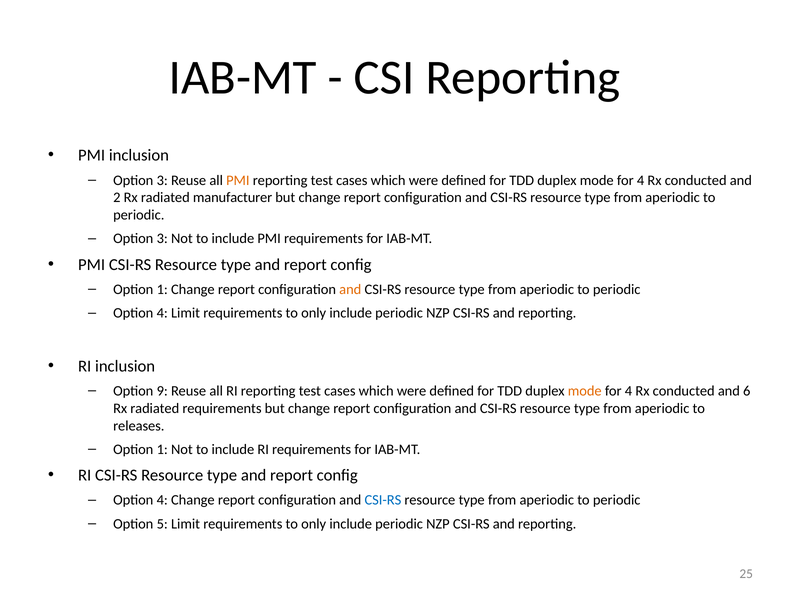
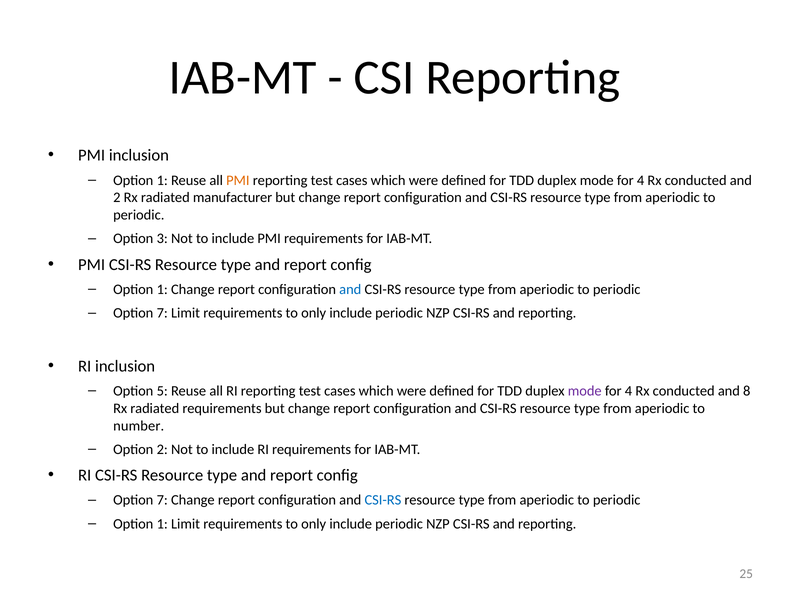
3 at (162, 180): 3 -> 1
and at (350, 289) colour: orange -> blue
4 at (162, 313): 4 -> 7
9: 9 -> 5
mode at (585, 391) colour: orange -> purple
6: 6 -> 8
releases: releases -> number
1 at (162, 449): 1 -> 2
4 at (162, 500): 4 -> 7
5 at (162, 524): 5 -> 1
